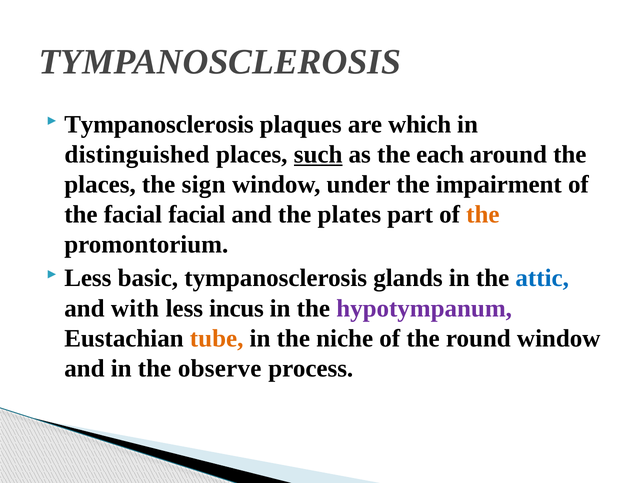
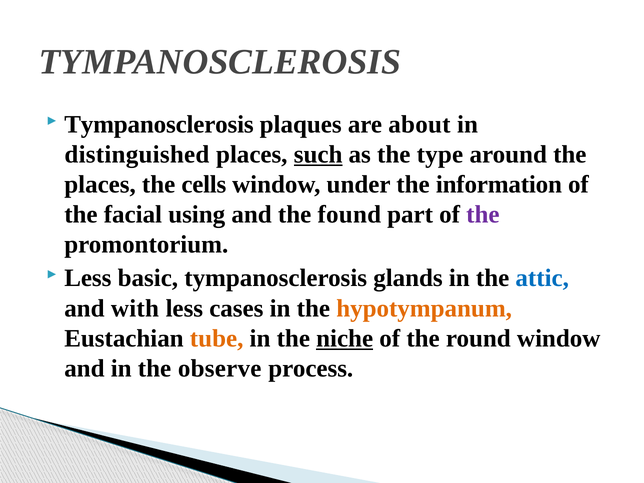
which: which -> about
each: each -> type
sign: sign -> cells
impairment: impairment -> information
facial facial: facial -> using
plates: plates -> found
the at (483, 214) colour: orange -> purple
incus: incus -> cases
hypotympanum colour: purple -> orange
niche underline: none -> present
